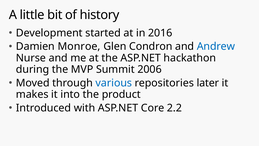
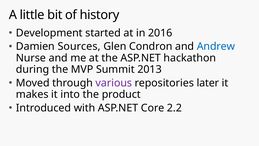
Monroe: Monroe -> Sources
2006: 2006 -> 2013
various colour: blue -> purple
